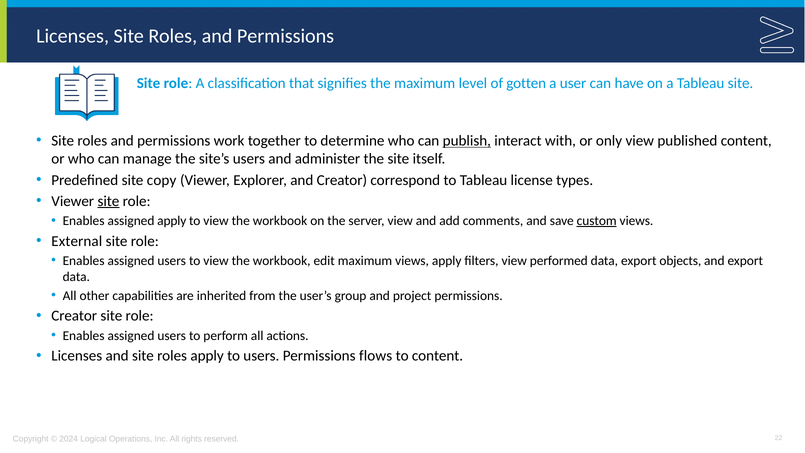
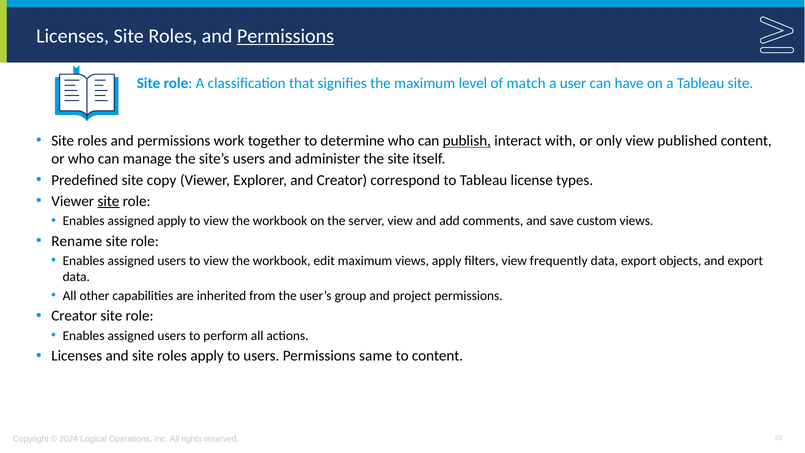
Permissions at (286, 36) underline: none -> present
gotten: gotten -> match
custom underline: present -> none
External: External -> Rename
performed: performed -> frequently
flows: flows -> same
